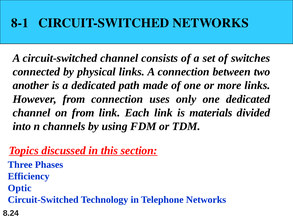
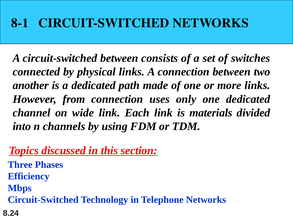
circuit-switched channel: channel -> between
on from: from -> wide
Optic: Optic -> Mbps
